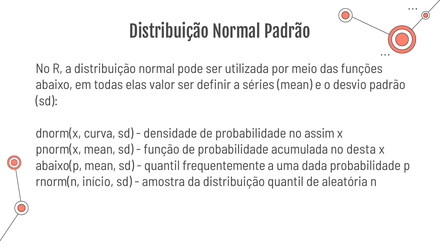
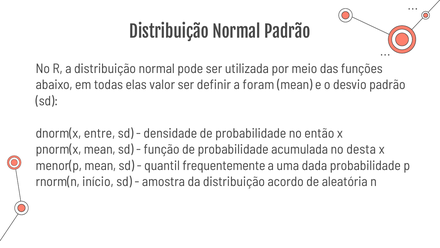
séries: séries -> foram
curva: curva -> entre
assim: assim -> então
abaixo(p: abaixo(p -> menor(p
distribuição quantil: quantil -> acordo
